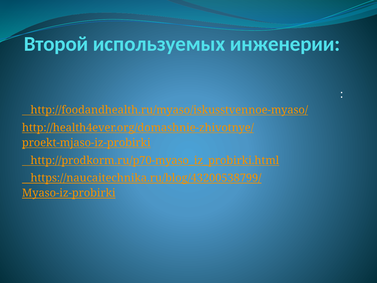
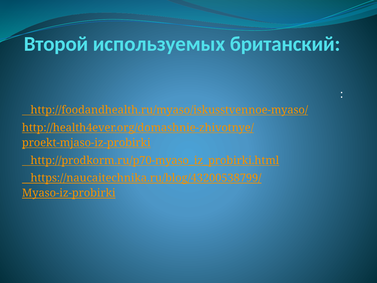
инженерии: инженерии -> британский
